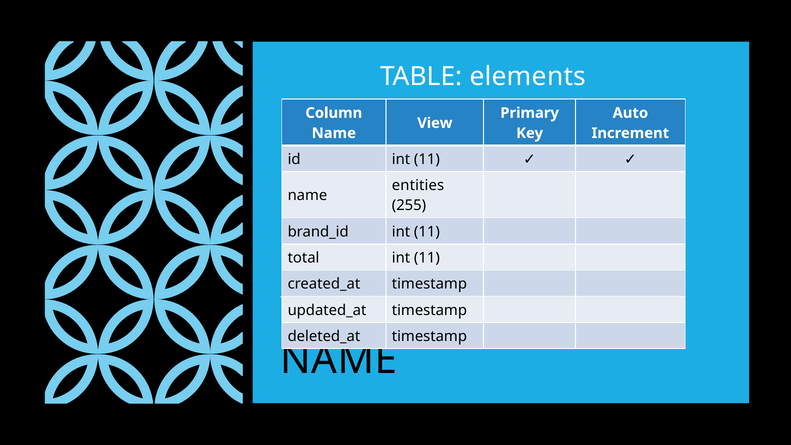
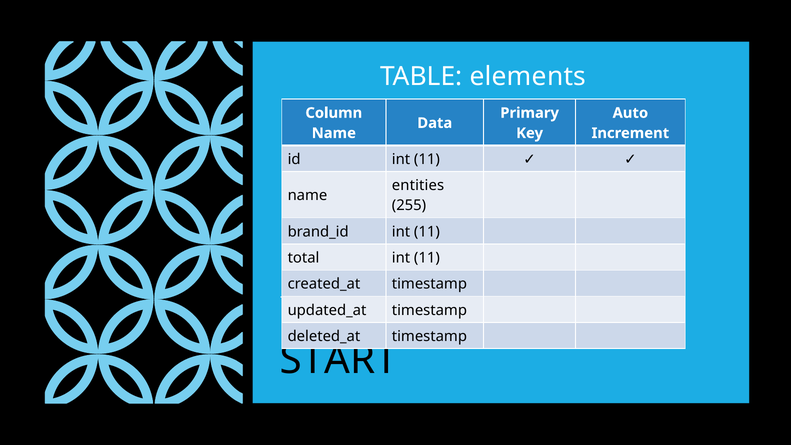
View: View -> Data
NAME at (339, 360): NAME -> START
